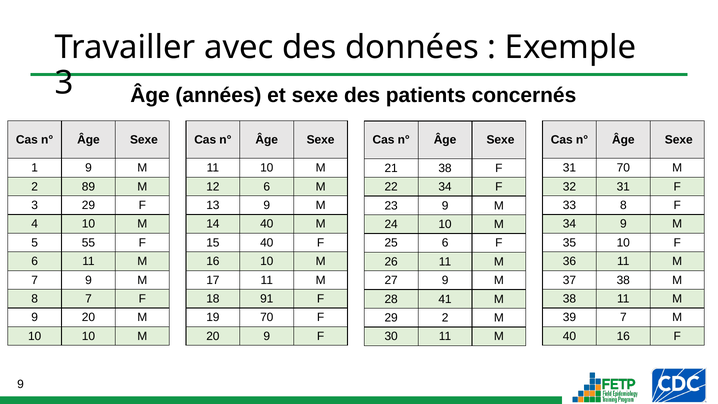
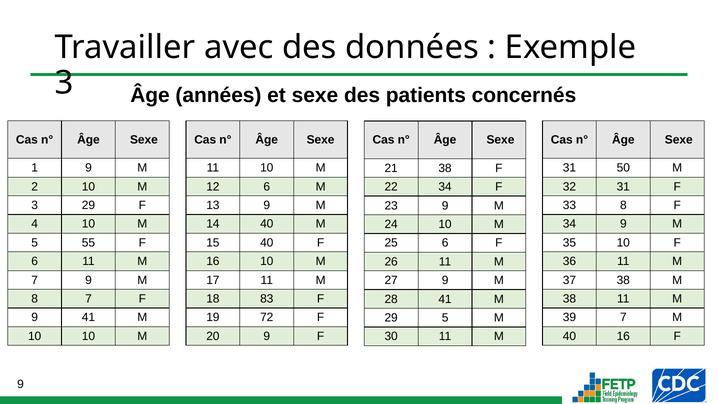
31 70: 70 -> 50
2 89: 89 -> 10
91: 91 -> 83
9 20: 20 -> 41
19 70: 70 -> 72
29 2: 2 -> 5
